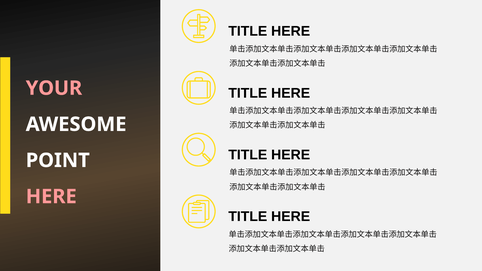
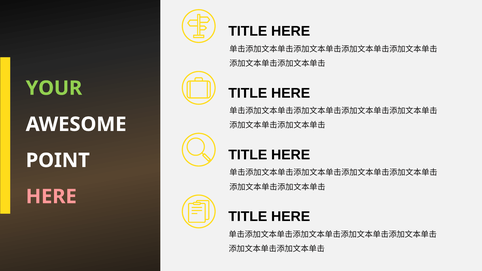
YOUR colour: pink -> light green
